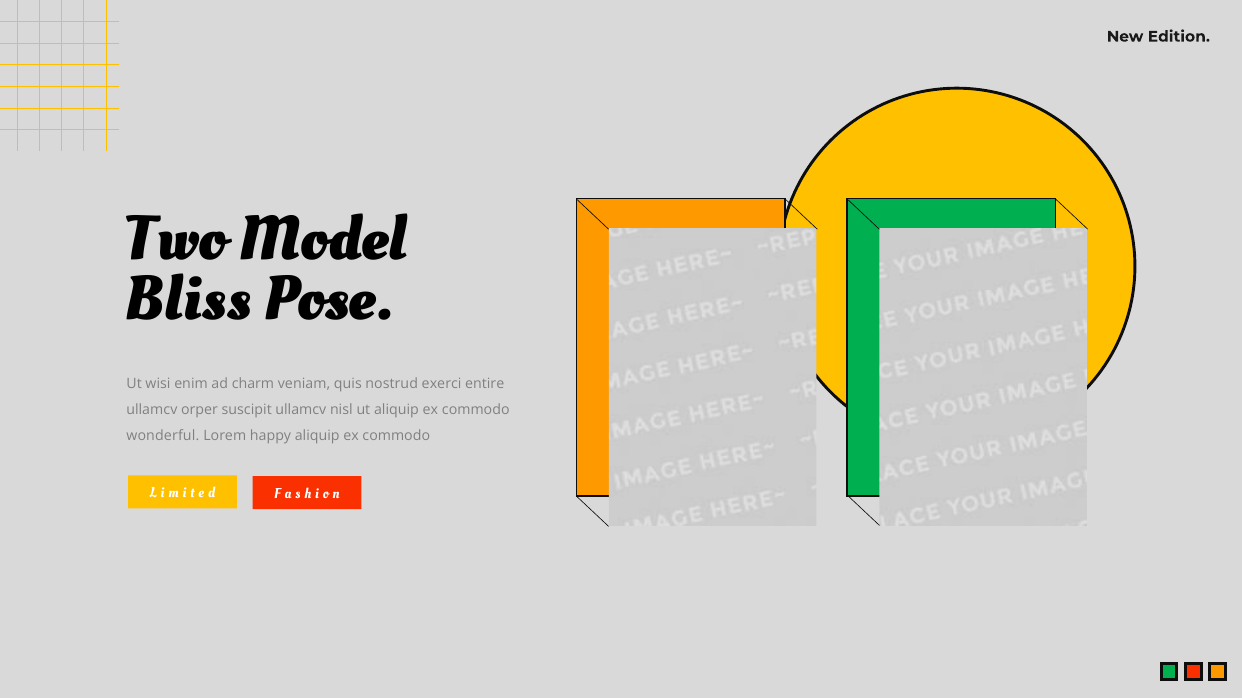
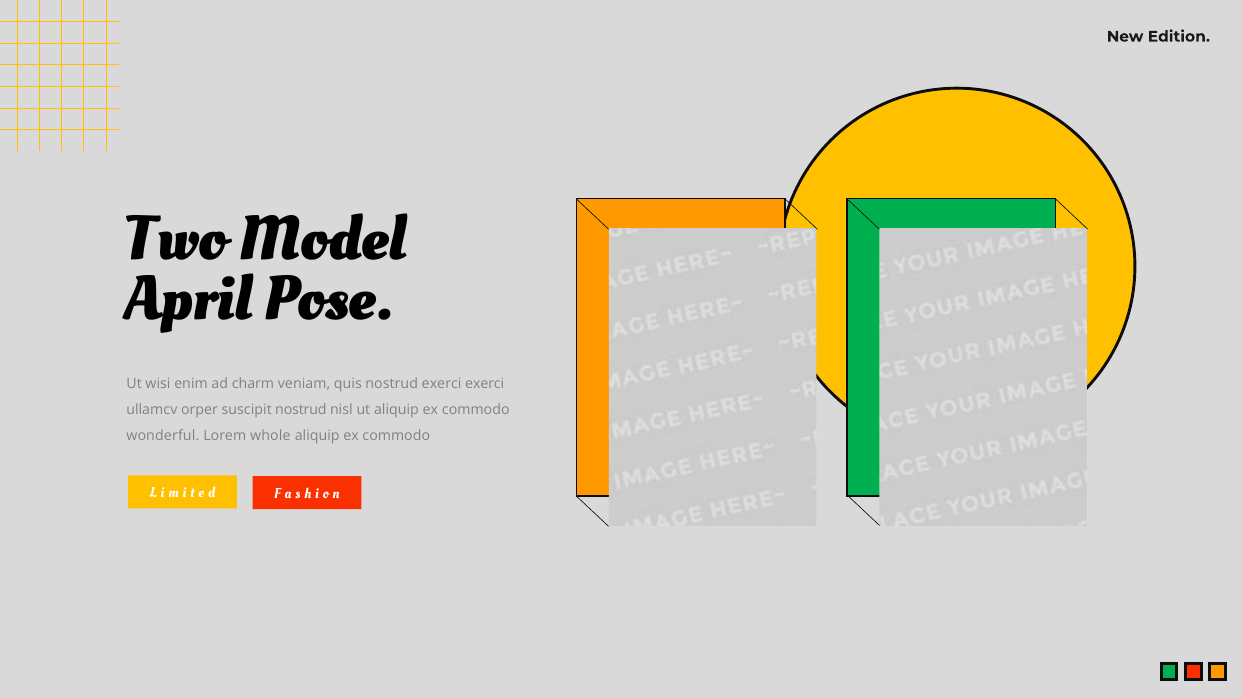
Bliss: Bliss -> April
exerci entire: entire -> exerci
suscipit ullamcv: ullamcv -> nostrud
happy: happy -> whole
